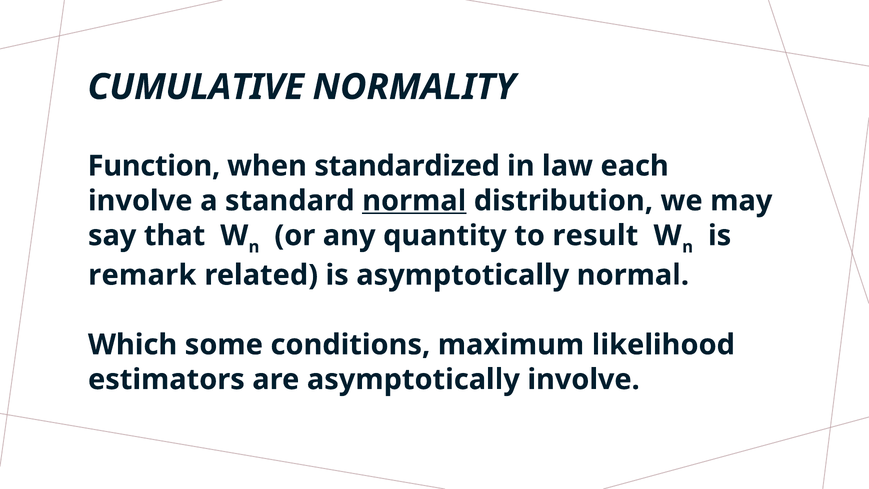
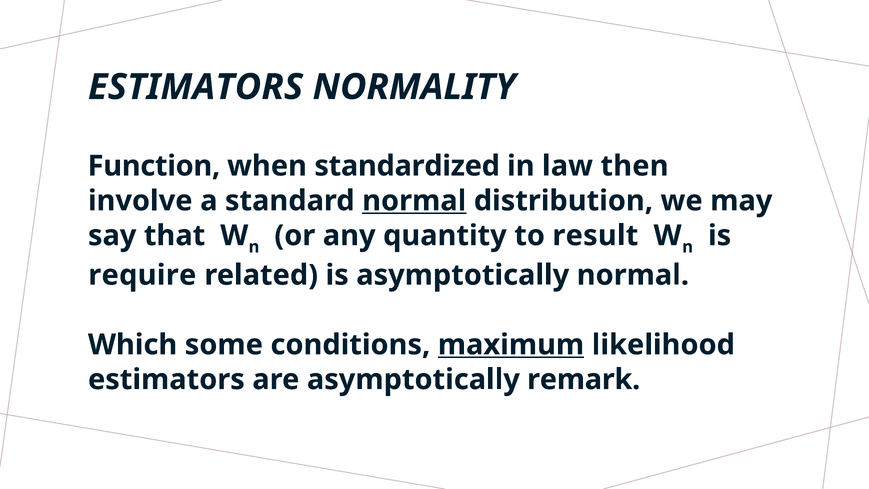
CUMULATIVE at (196, 87): CUMULATIVE -> ESTIMATORS
each: each -> then
remark: remark -> require
maximum underline: none -> present
asymptotically involve: involve -> remark
